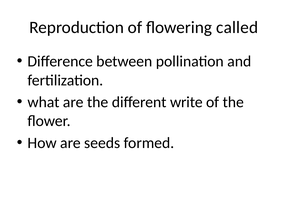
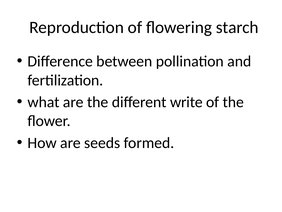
called: called -> starch
